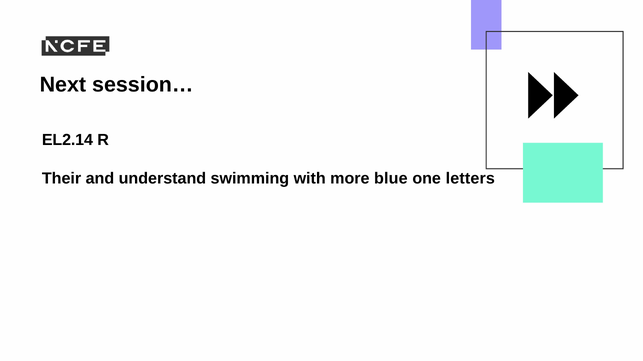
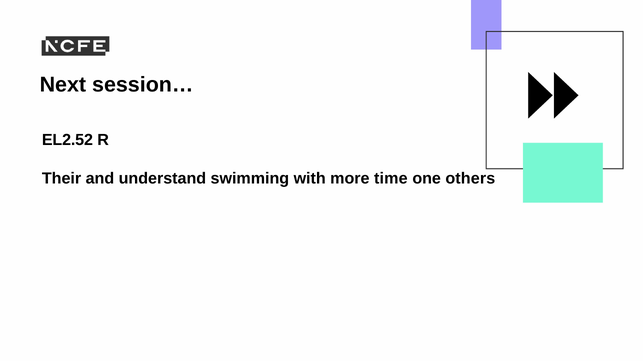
EL2.14: EL2.14 -> EL2.52
blue: blue -> time
letters: letters -> others
